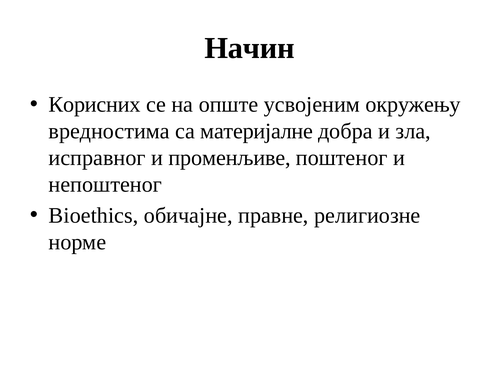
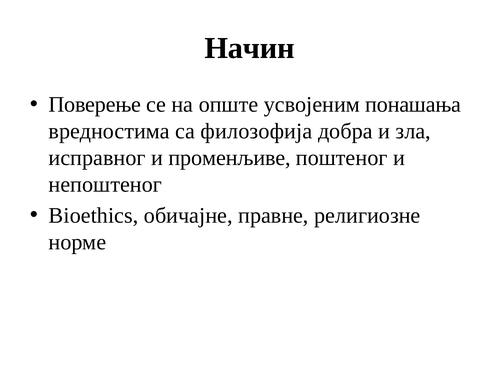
Корисних: Корисних -> Поверење
окружењу: окружењу -> понaшaњa
материјалне: материјалне -> филозофија
